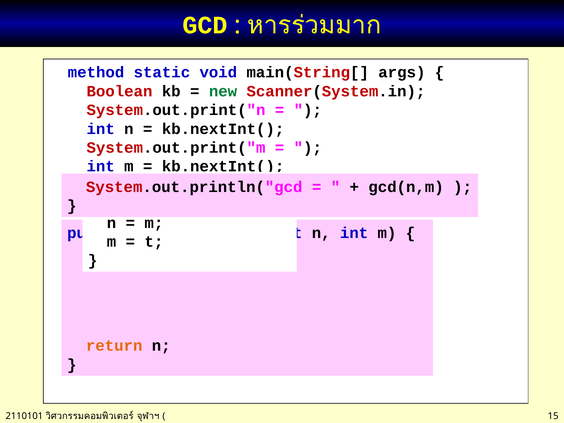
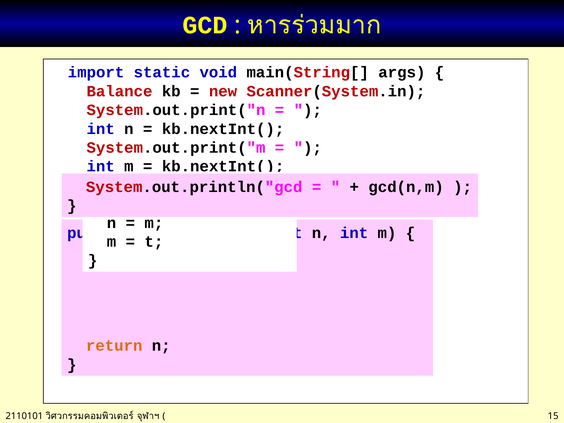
method: method -> import
Boolean: Boolean -> Balance
new colour: green -> red
